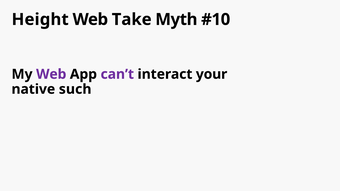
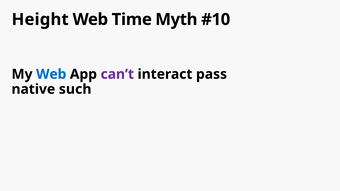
Take: Take -> Time
Web at (51, 74) colour: purple -> blue
your: your -> pass
